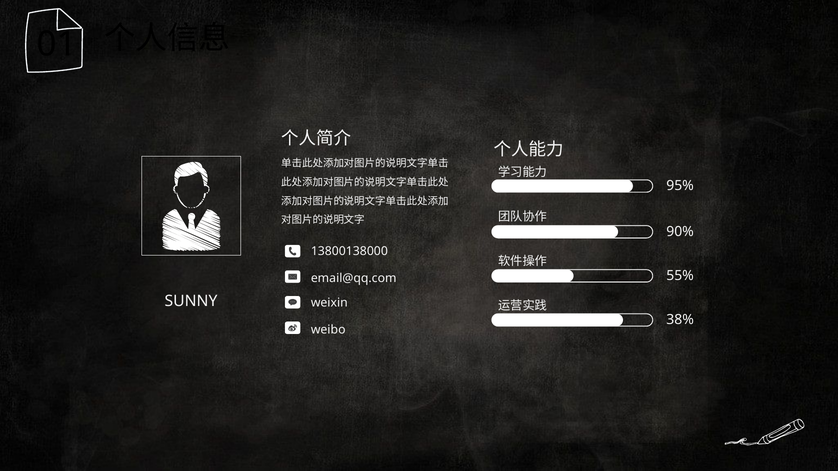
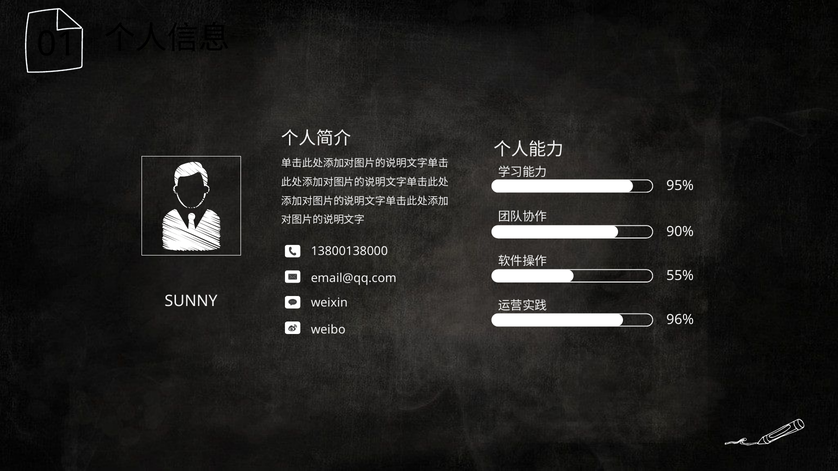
38%: 38% -> 96%
